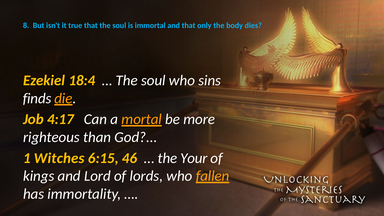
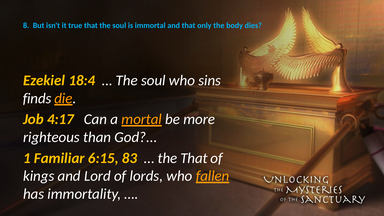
Witches: Witches -> Familiar
46: 46 -> 83
the Your: Your -> That
